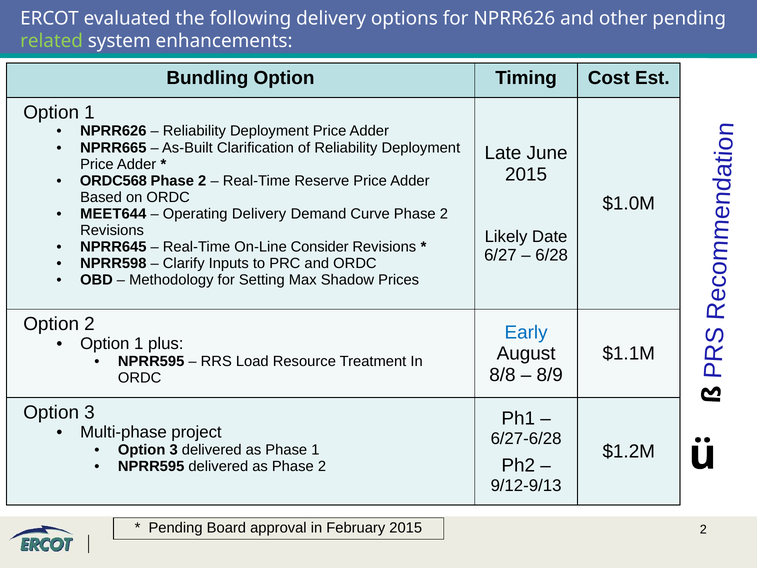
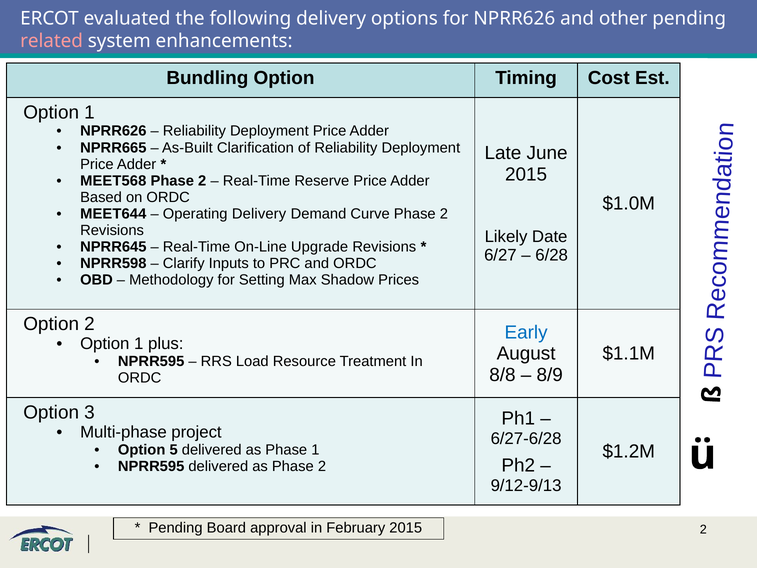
related colour: light green -> pink
ORDC568: ORDC568 -> MEET568
Consider: Consider -> Upgrade
3 at (174, 450): 3 -> 5
